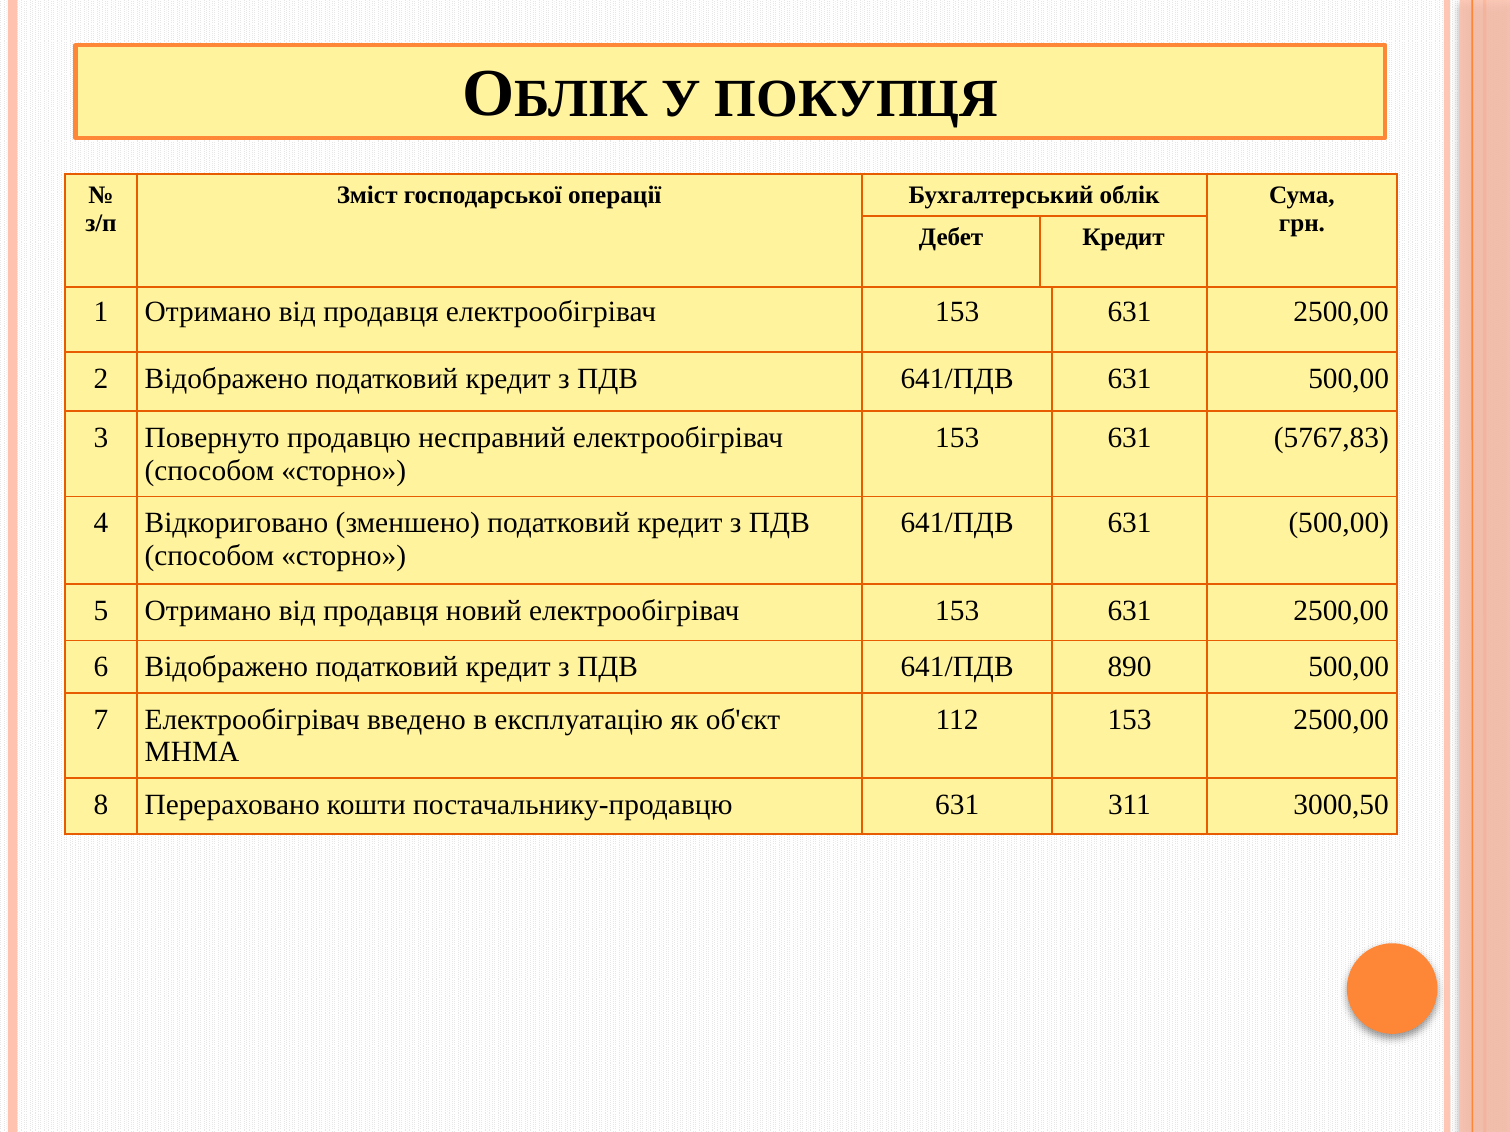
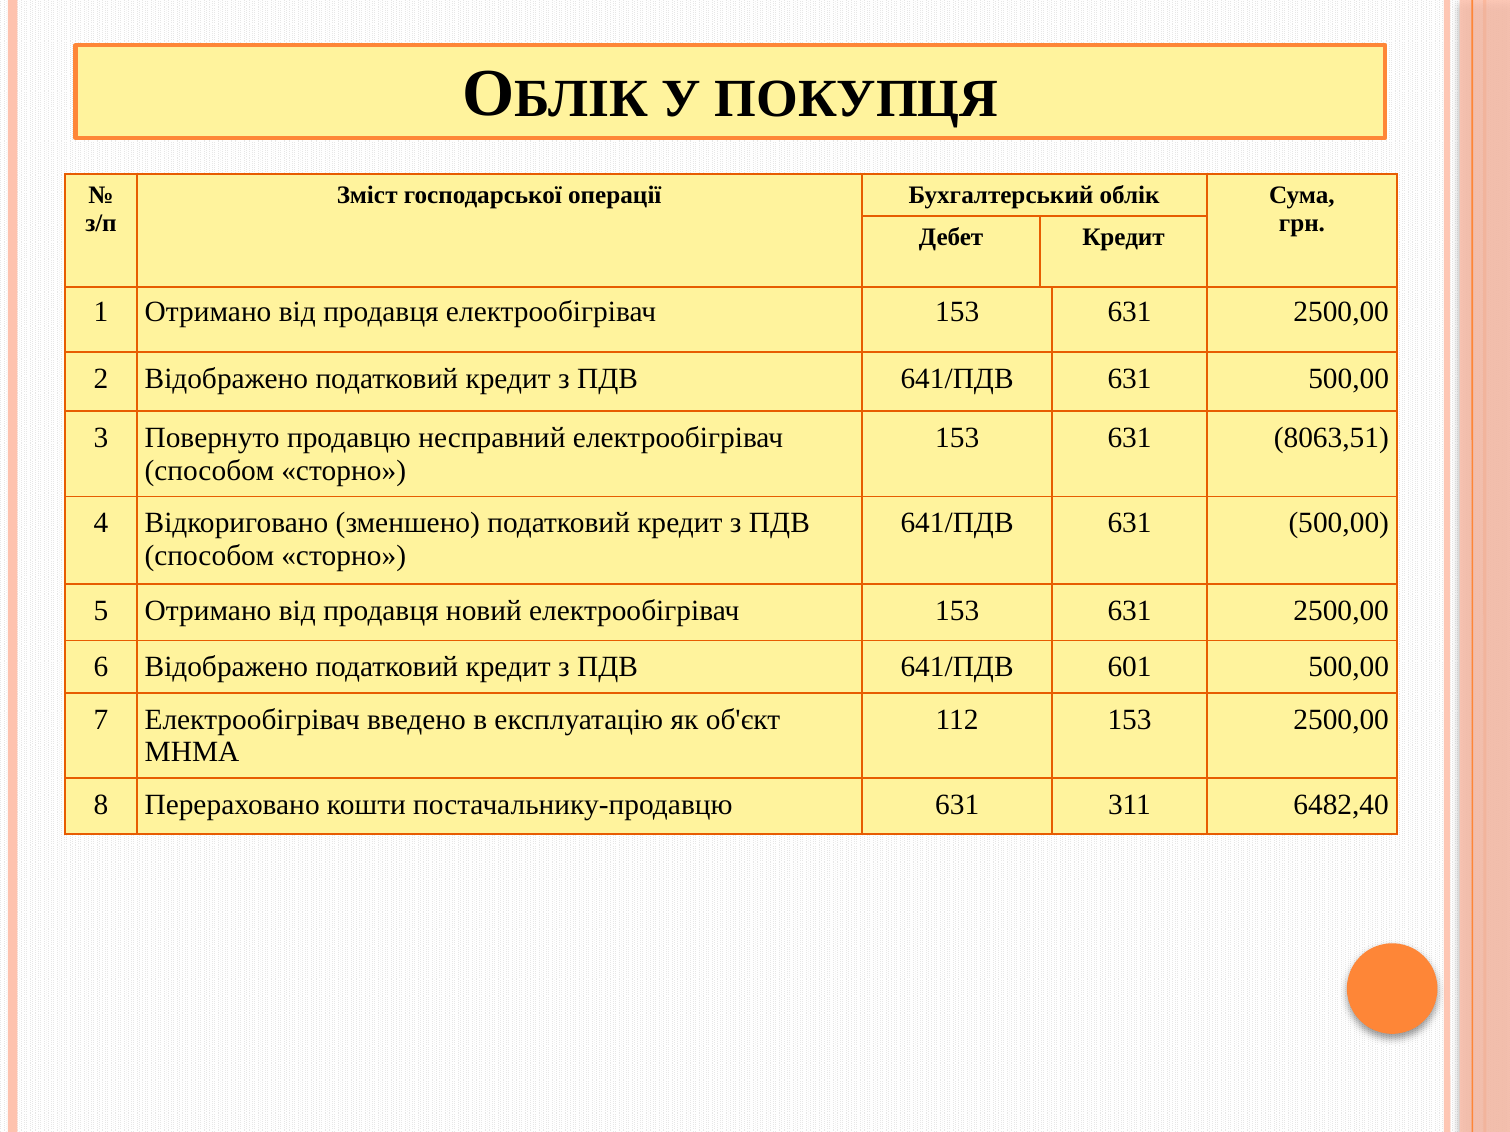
5767,83: 5767,83 -> 8063,51
890: 890 -> 601
3000,50: 3000,50 -> 6482,40
